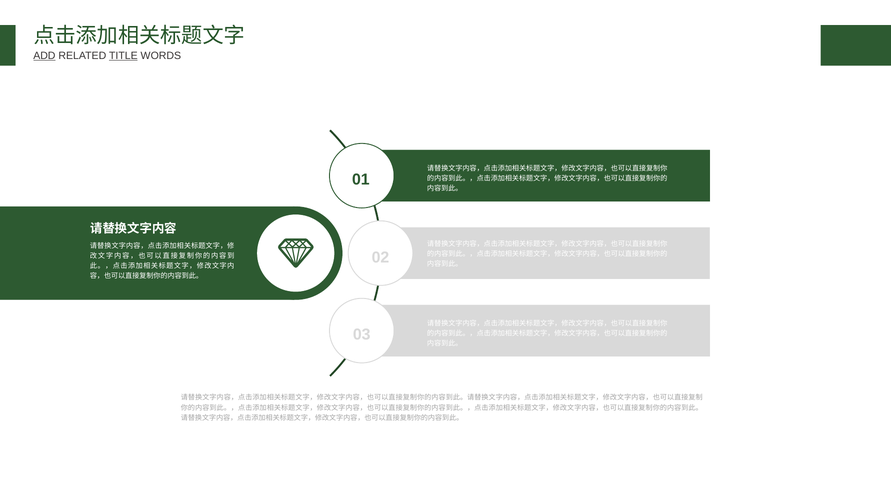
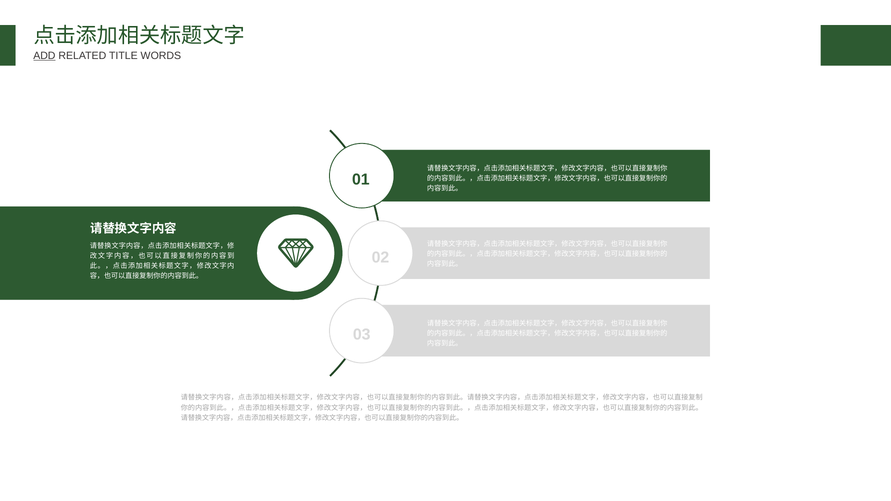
TITLE underline: present -> none
